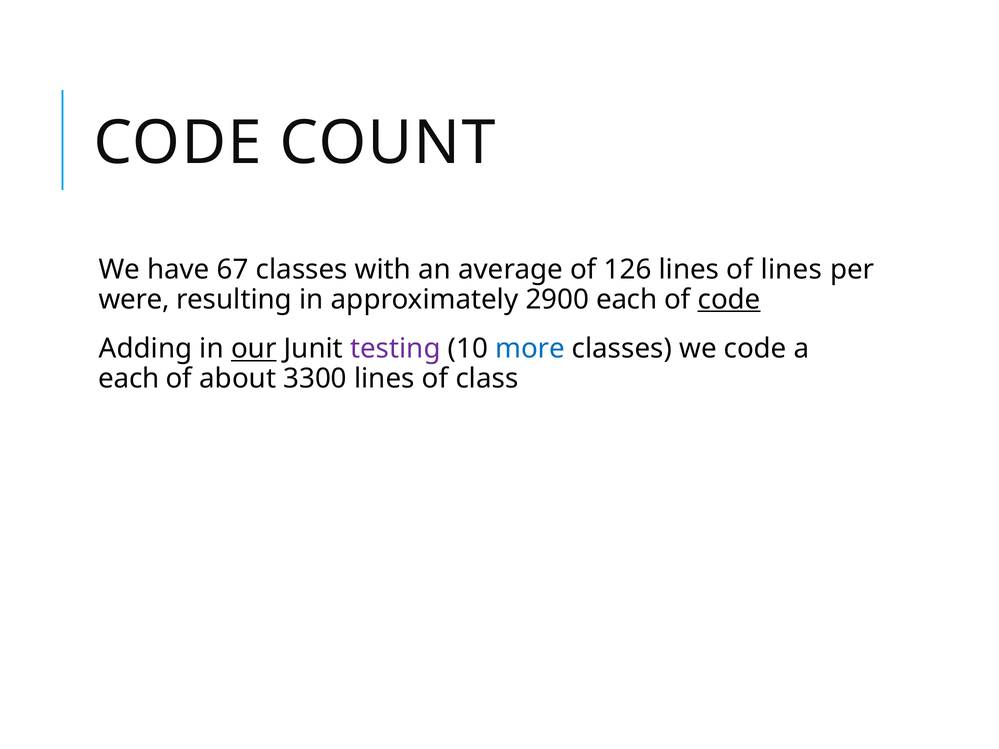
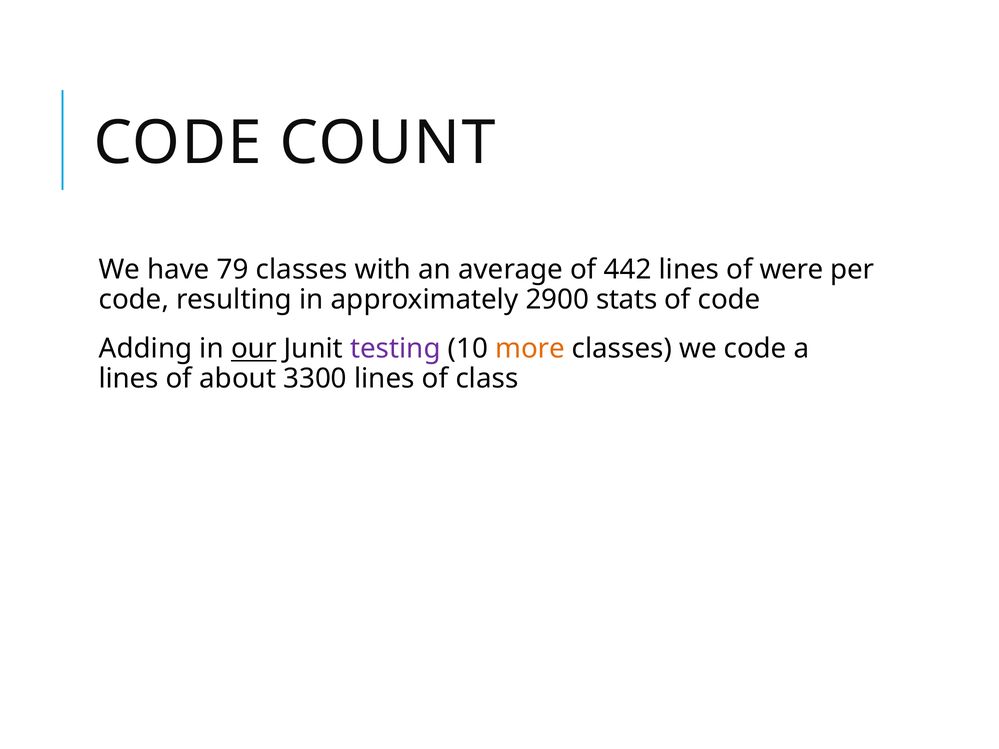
67: 67 -> 79
126: 126 -> 442
of lines: lines -> were
were at (134, 300): were -> code
2900 each: each -> stats
code at (729, 300) underline: present -> none
more colour: blue -> orange
each at (129, 379): each -> lines
